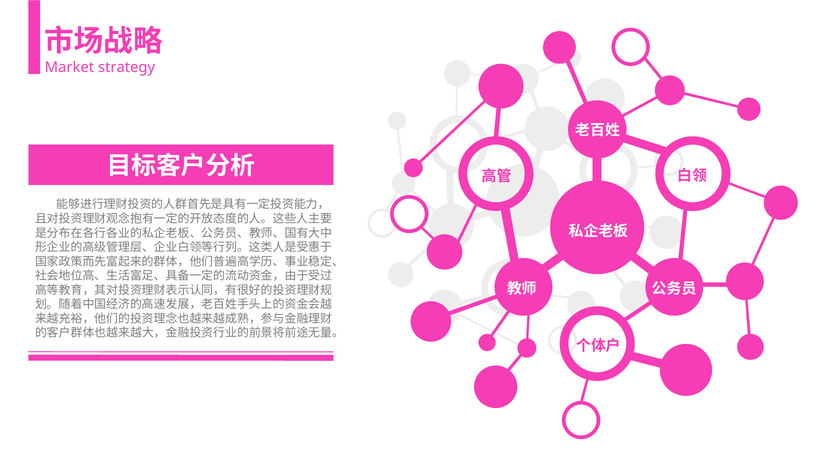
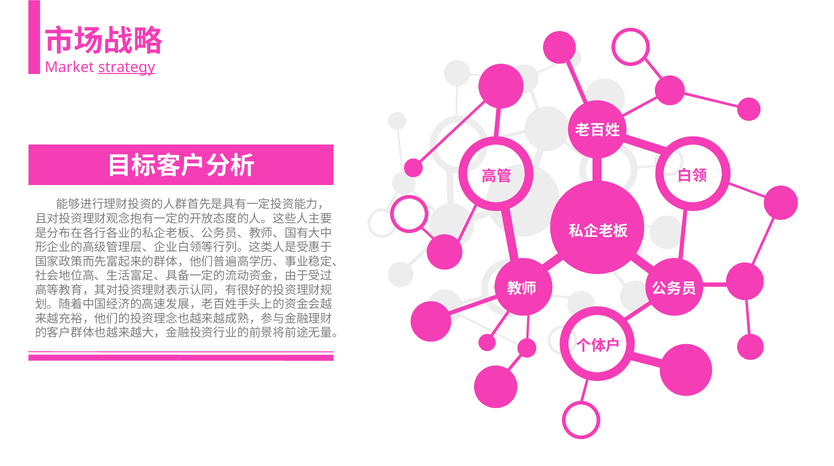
strategy underline: none -> present
